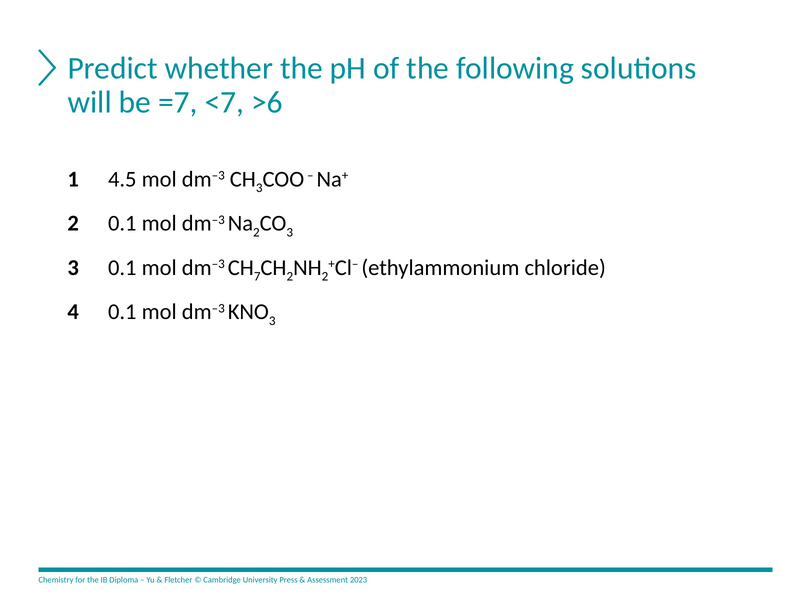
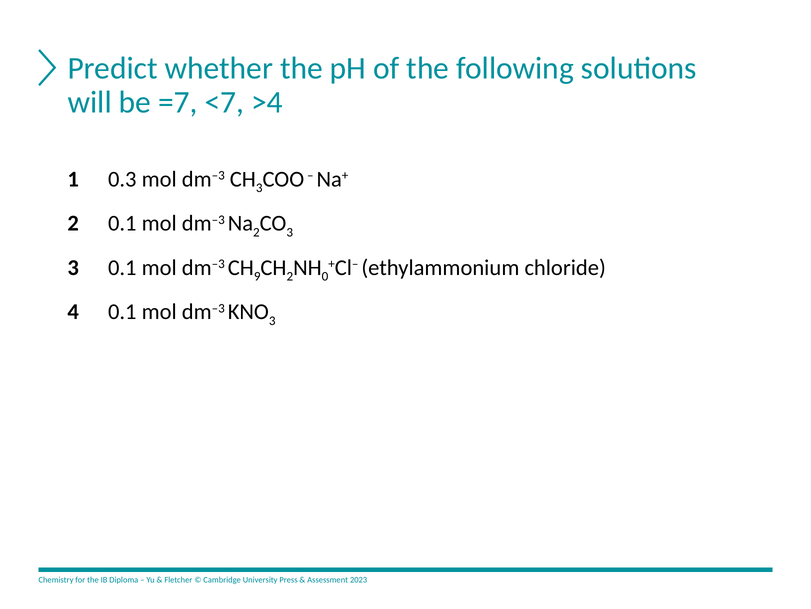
>6: >6 -> >4
4.5: 4.5 -> 0.3
7: 7 -> 9
2 at (325, 276): 2 -> 0
